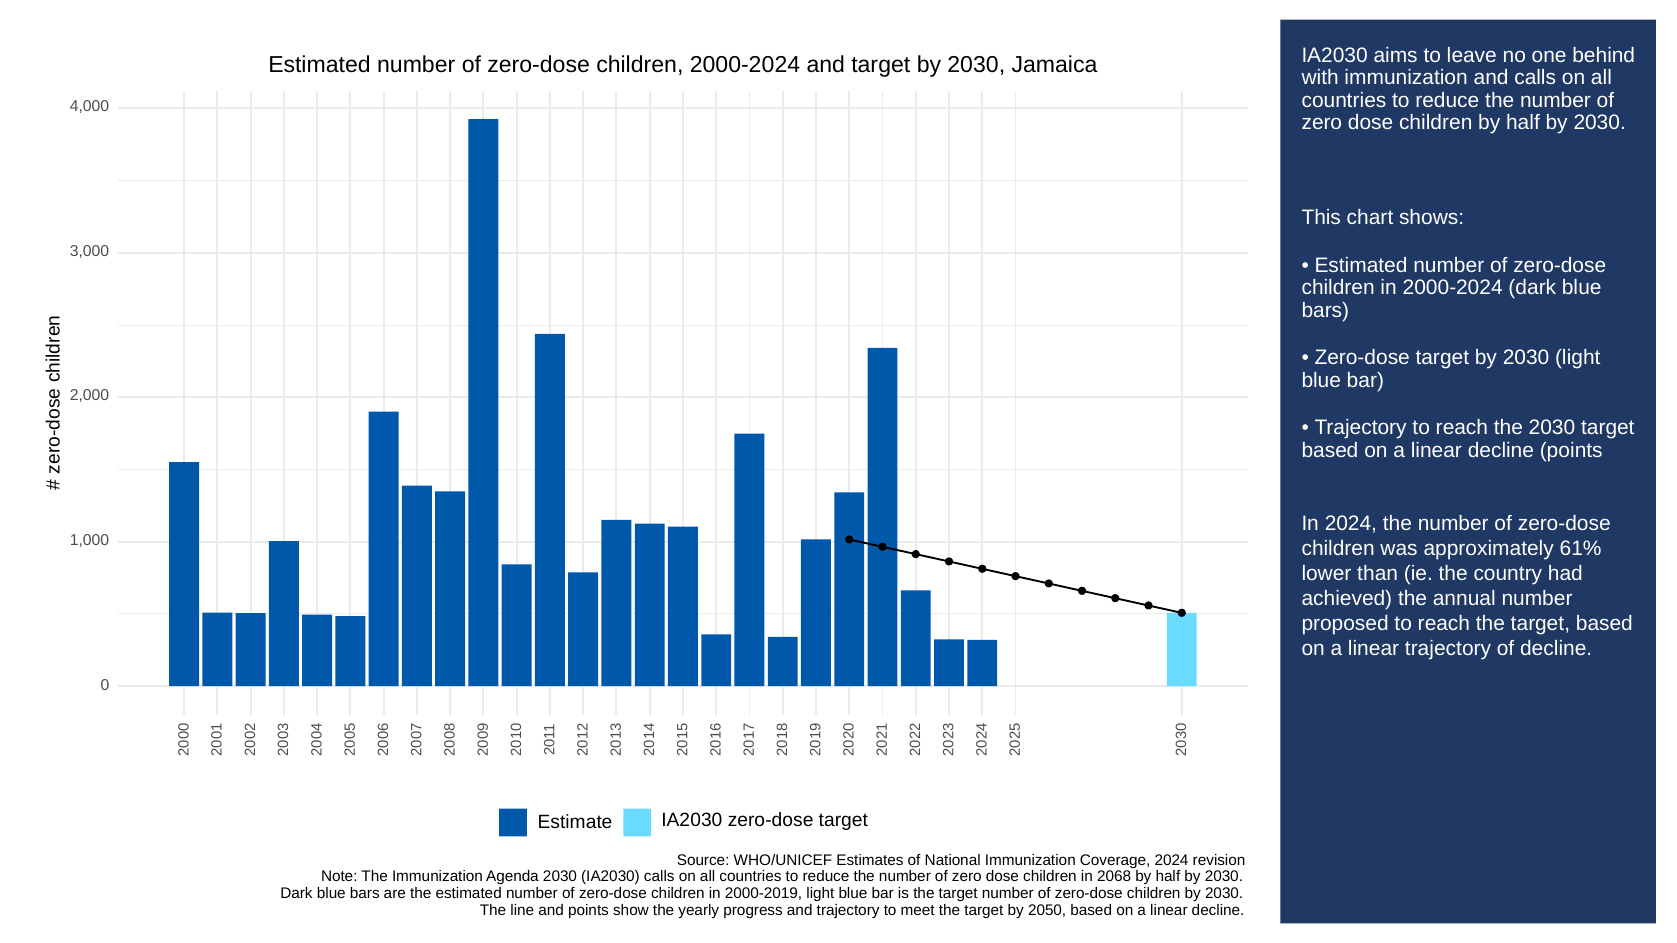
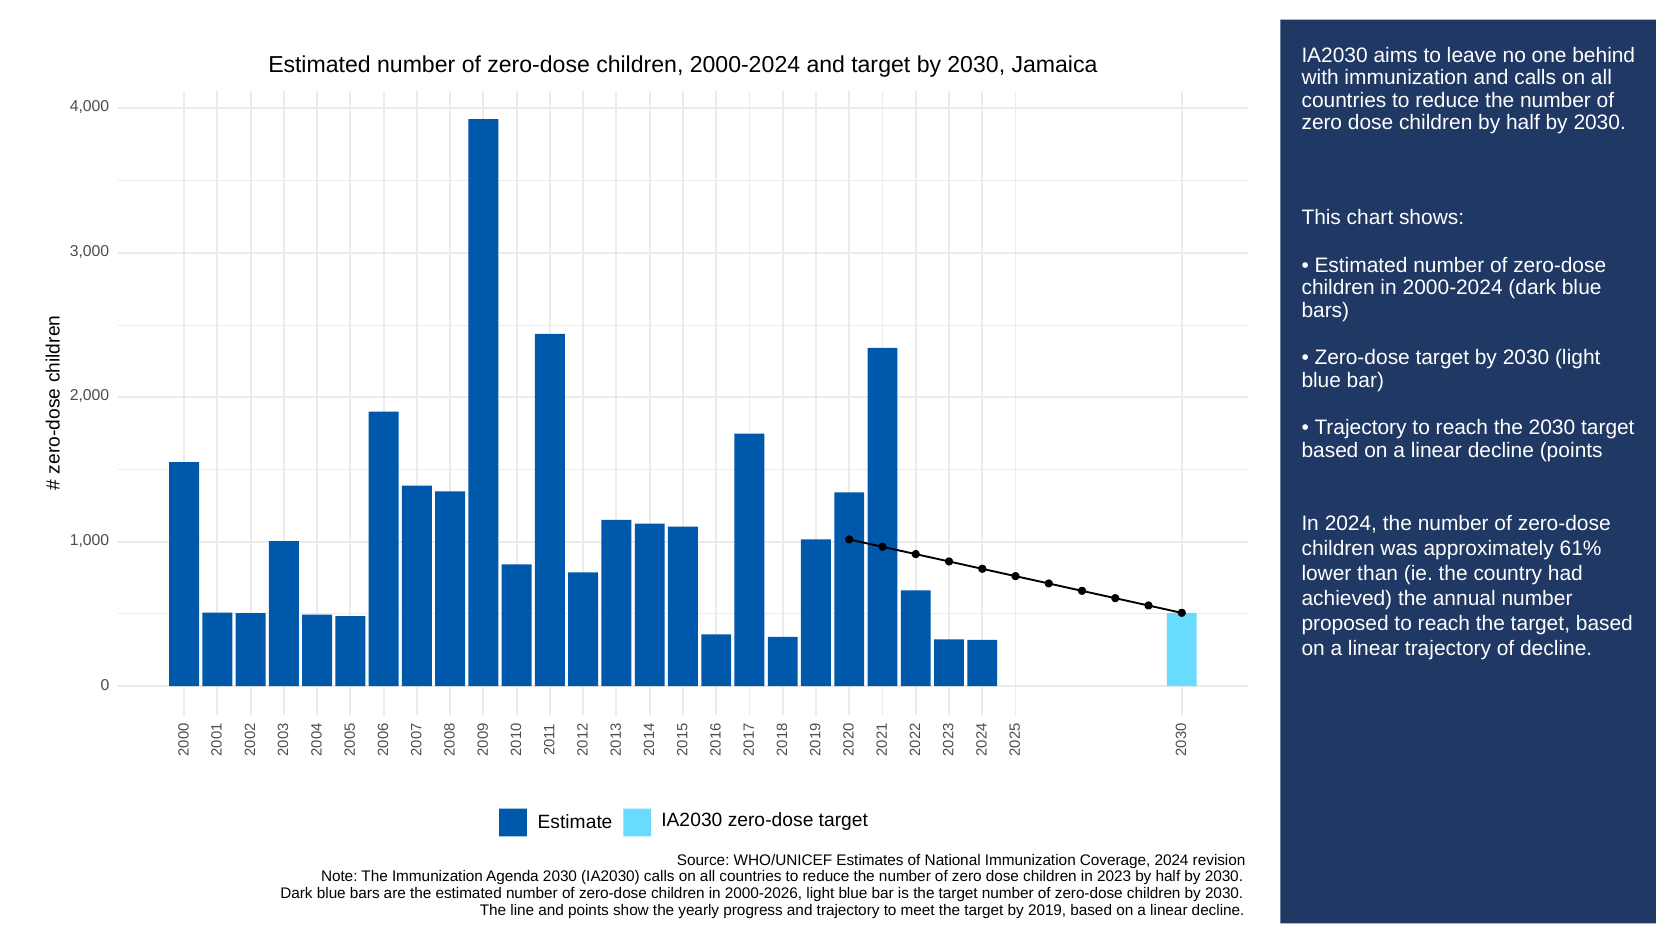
2068: 2068 -> 2023
2000-2019: 2000-2019 -> 2000-2026
2050: 2050 -> 2019
